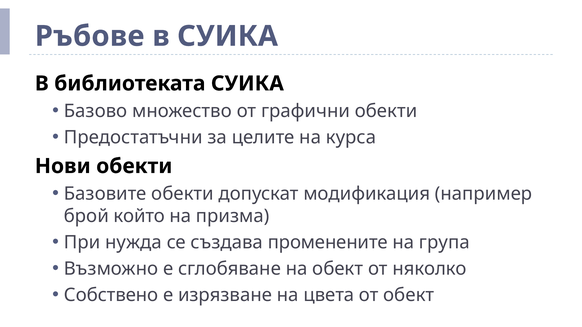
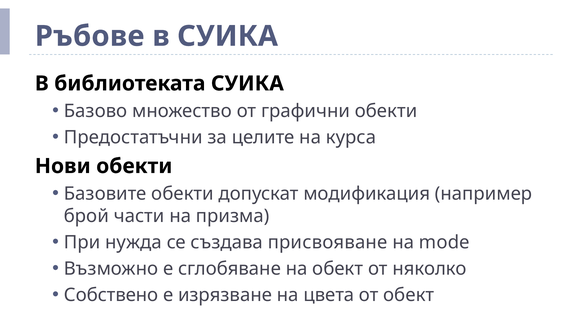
който: който -> части
променените: променените -> присвояване
група: група -> mode
